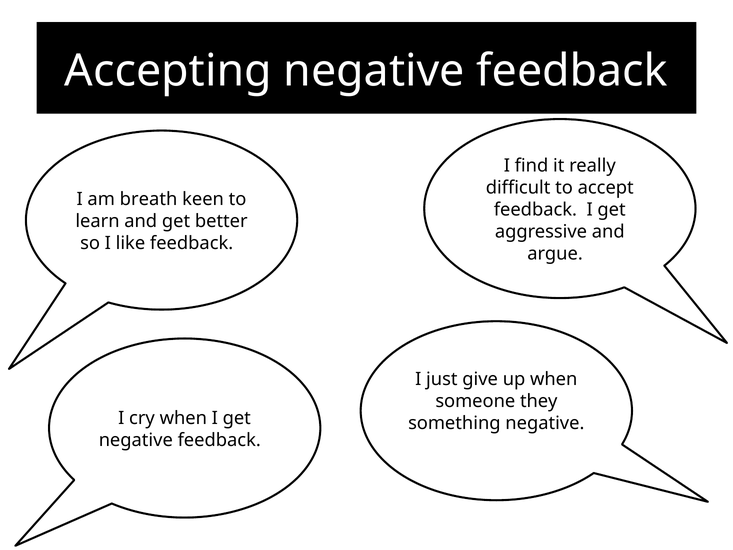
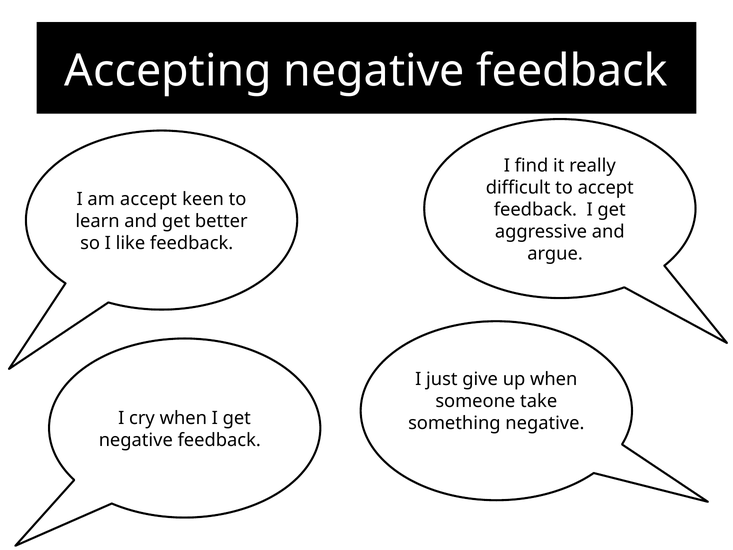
am breath: breath -> accept
they: they -> take
